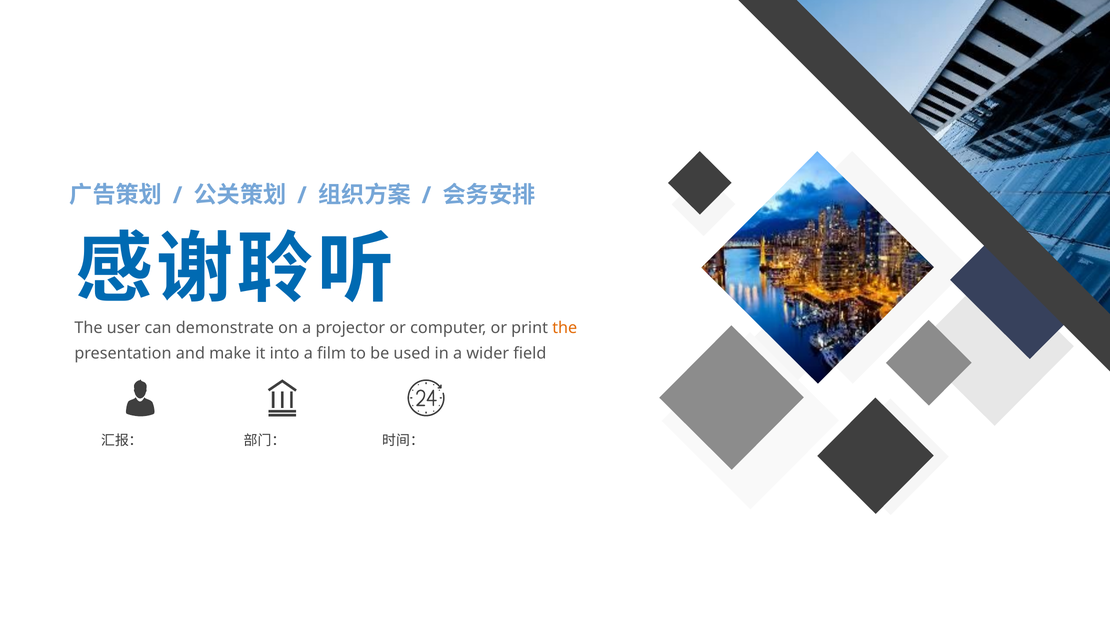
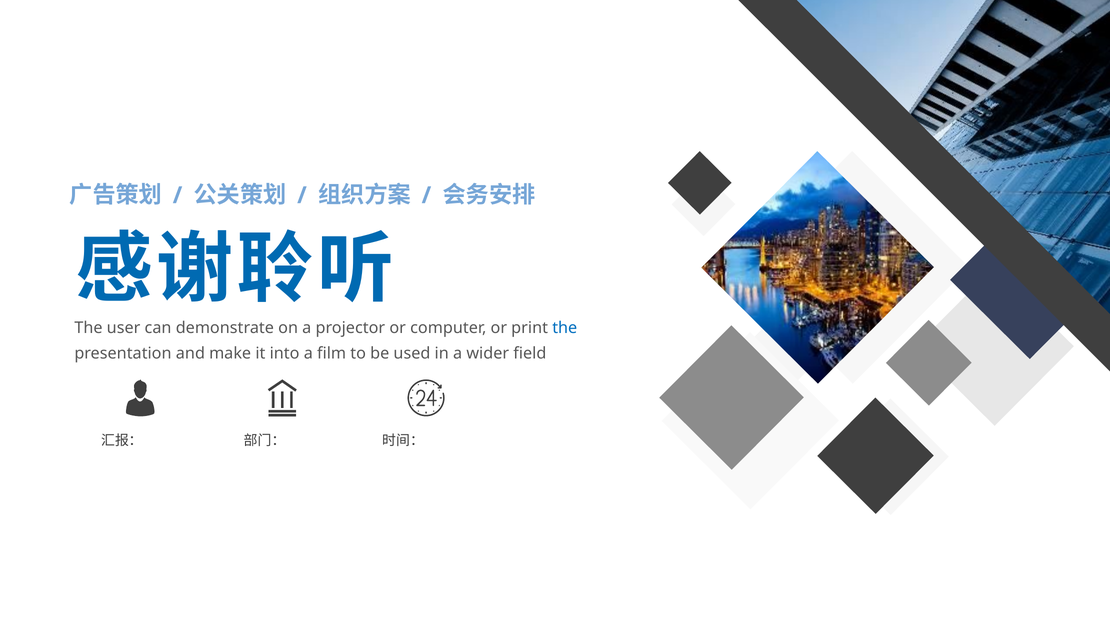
the at (565, 328) colour: orange -> blue
